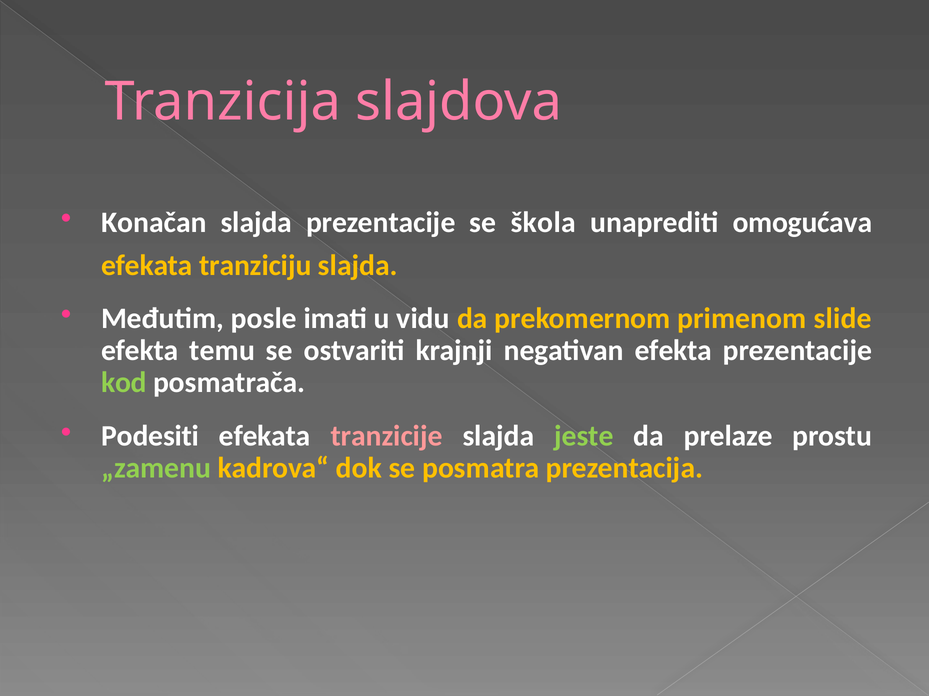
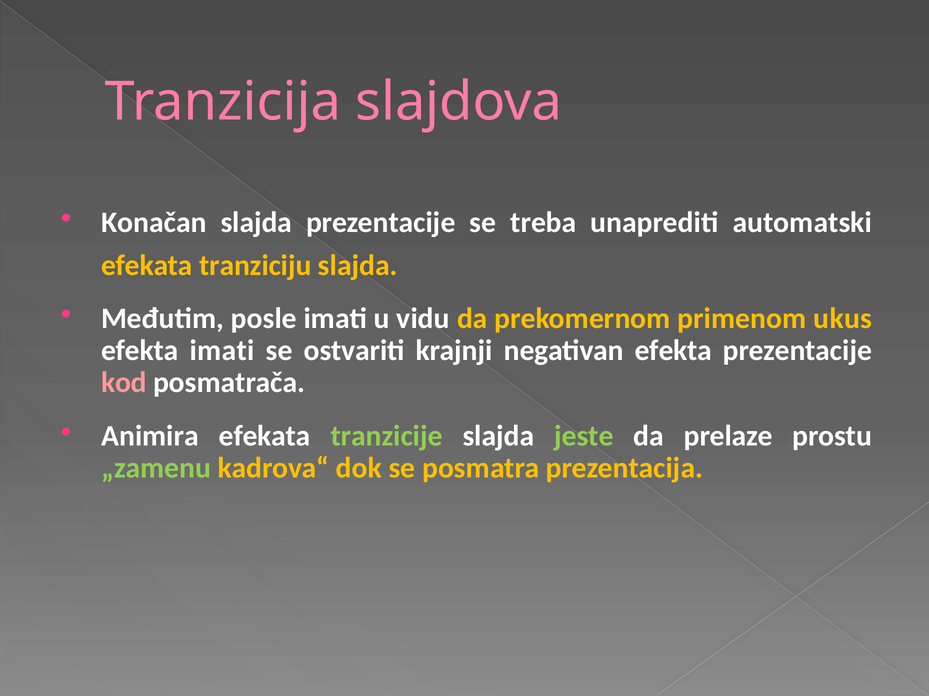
škola: škola -> treba
omogućava: omogućava -> automatski
slide: slide -> ukus
efekta temu: temu -> imati
kod colour: light green -> pink
Podesiti: Podesiti -> Animira
tranzicije colour: pink -> light green
